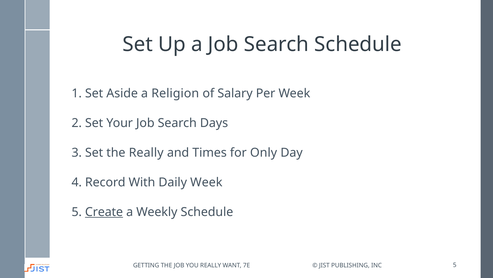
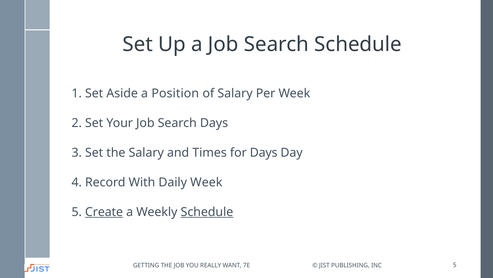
Religion: Religion -> Position
the Really: Really -> Salary
for Only: Only -> Days
Schedule at (207, 212) underline: none -> present
